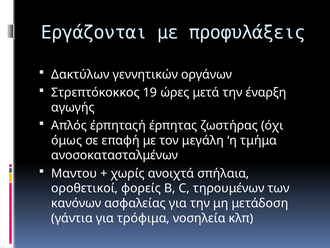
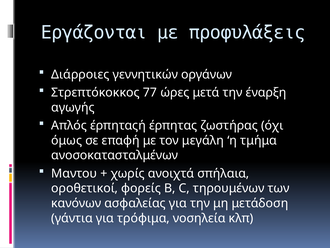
Δακτύλων: Δακτύλων -> Διάρροιες
19: 19 -> 77
